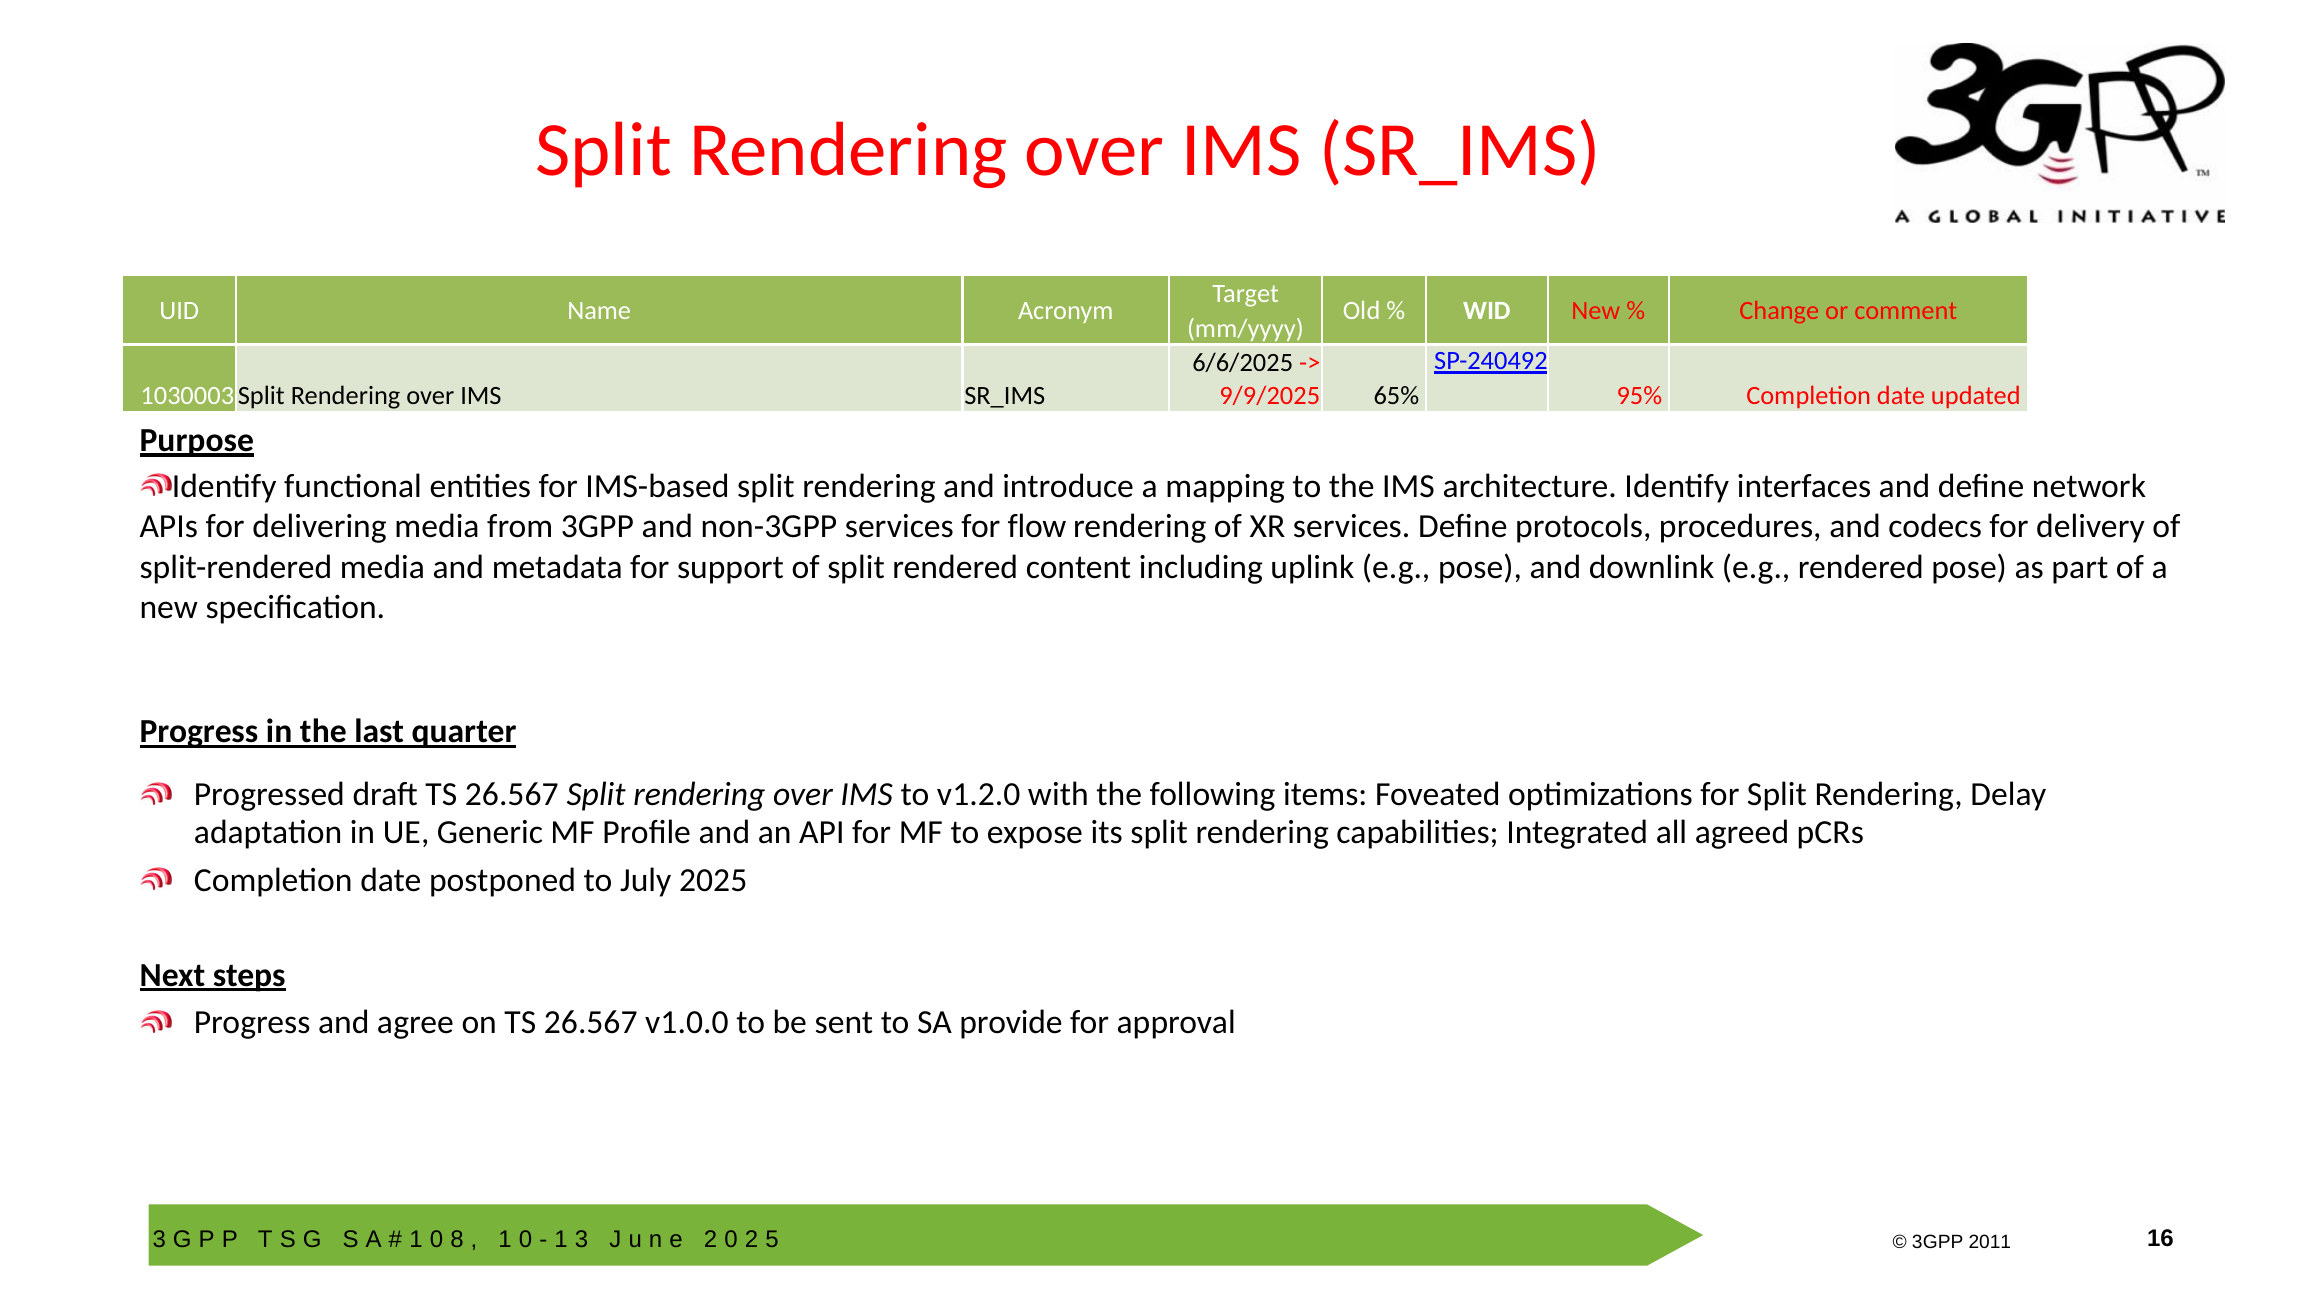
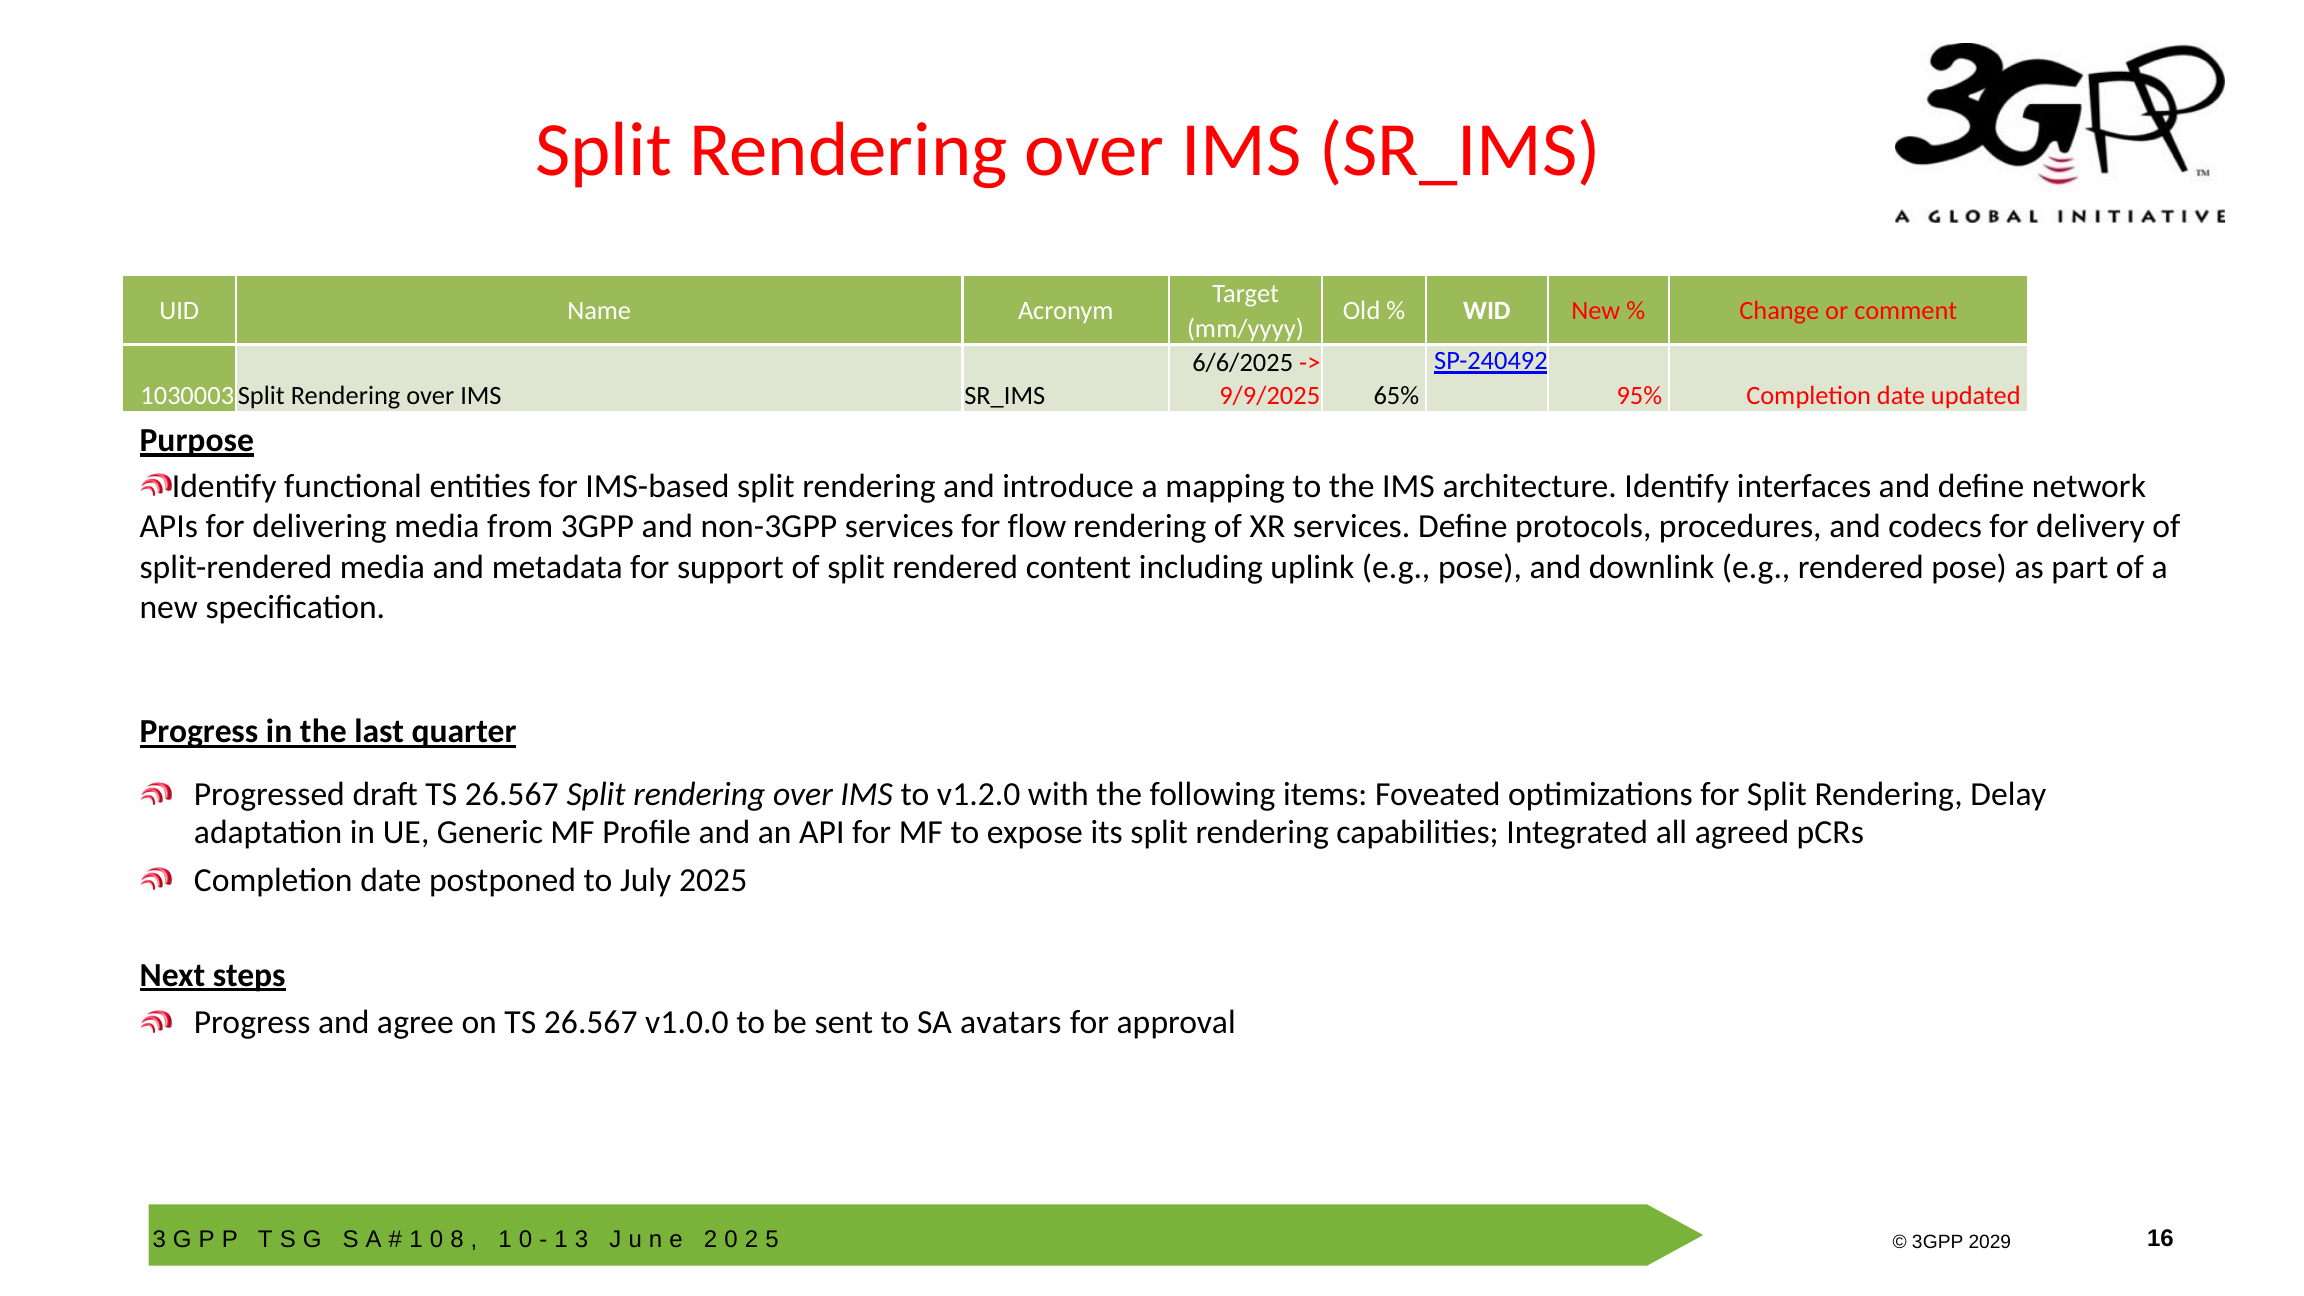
provide: provide -> avatars
2011: 2011 -> 2029
